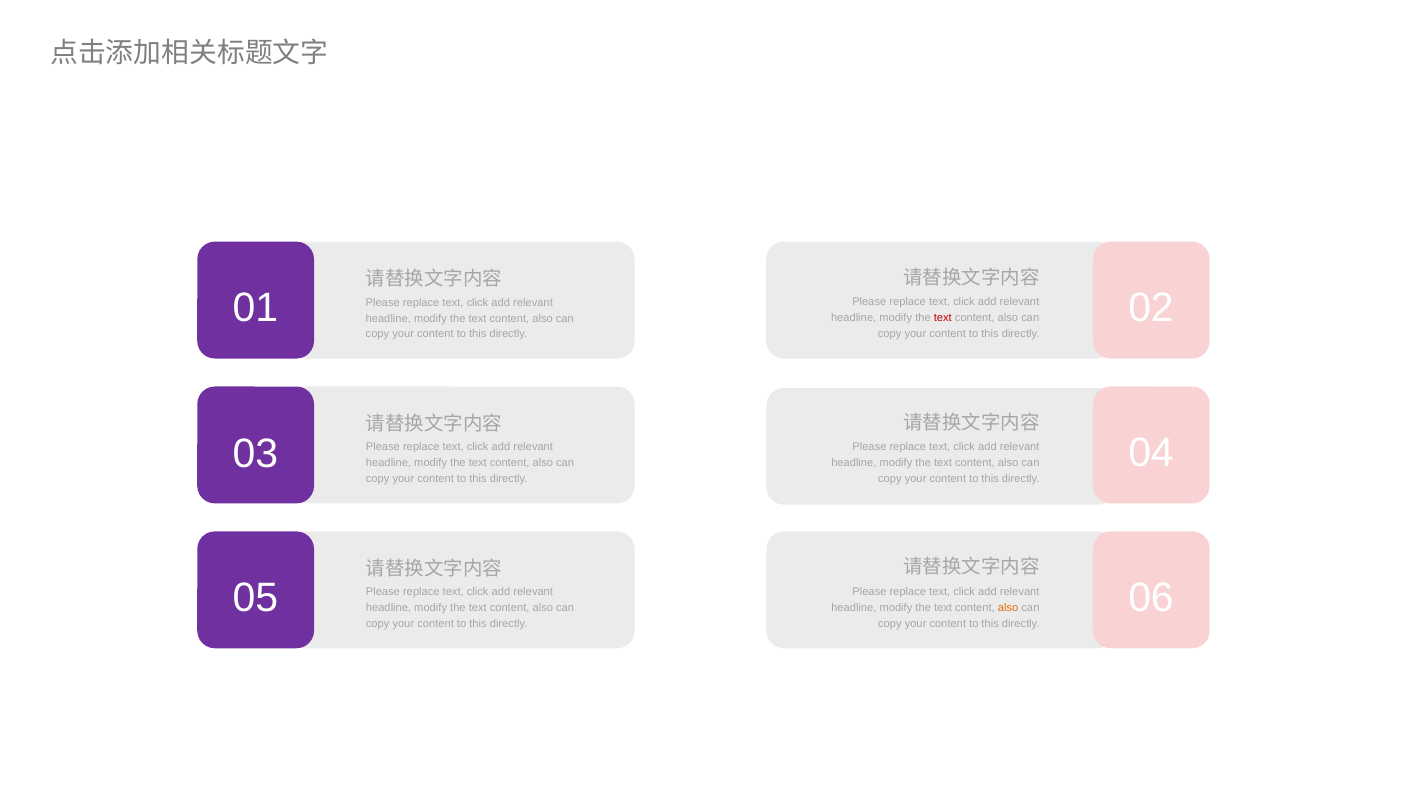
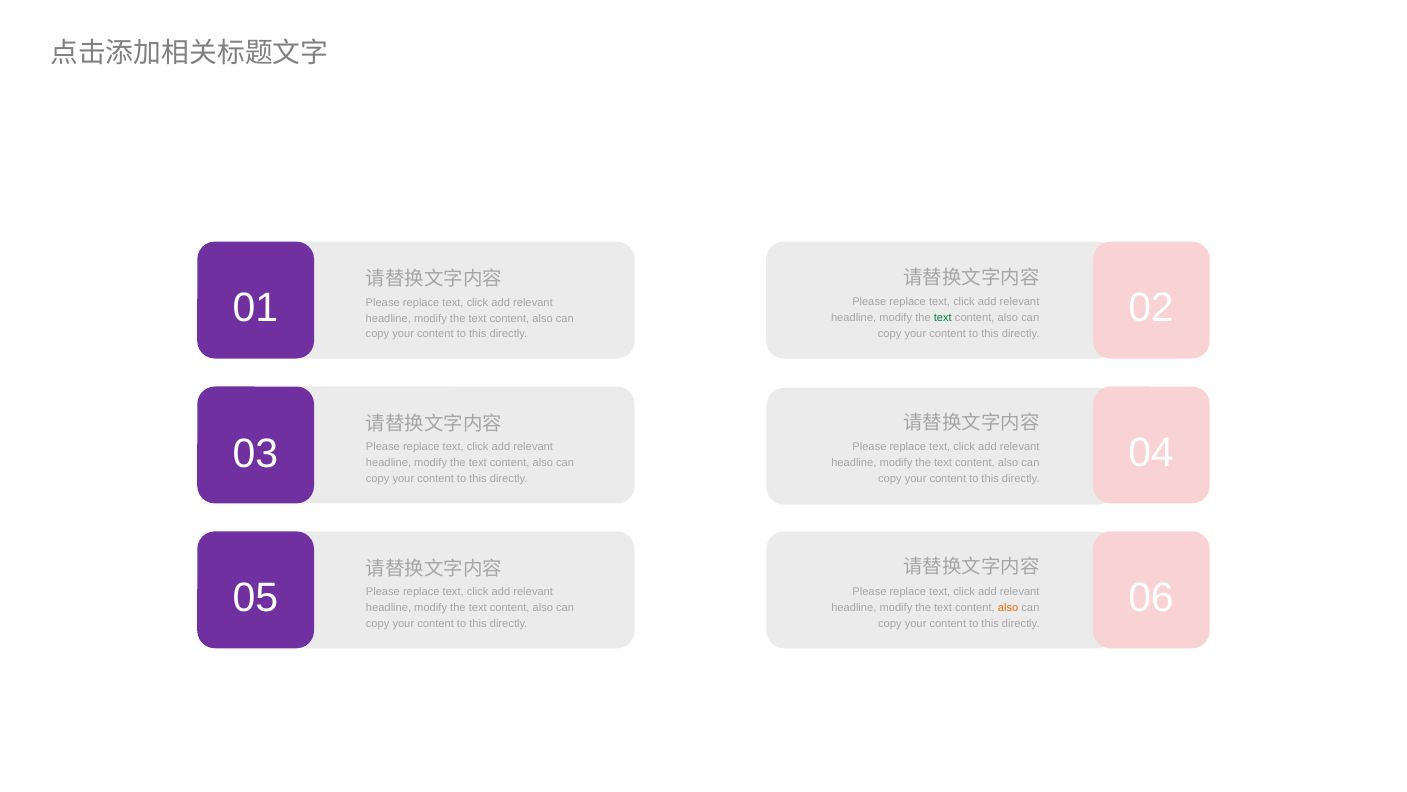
text at (943, 318) colour: red -> green
